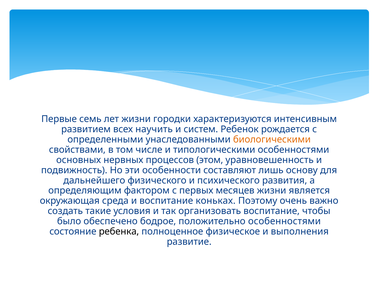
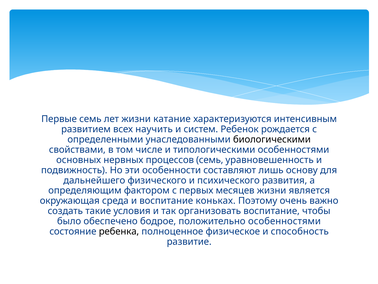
городки: городки -> катание
биологическими colour: orange -> black
процессов этом: этом -> семь
выполнения: выполнения -> способность
